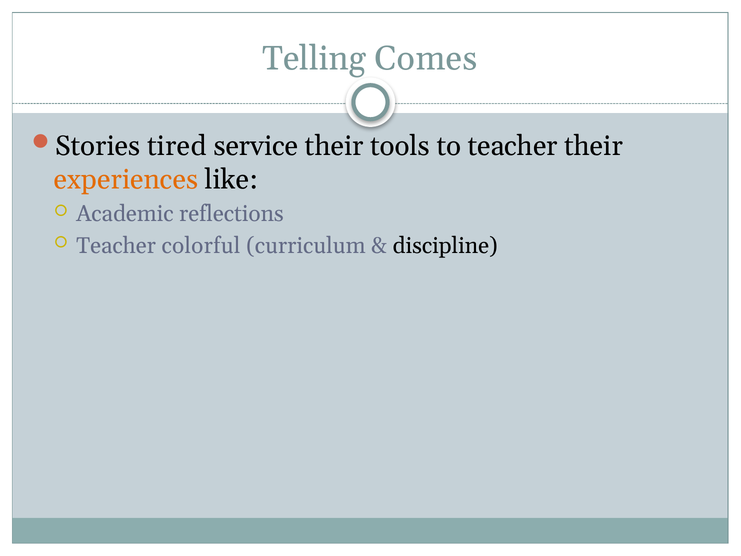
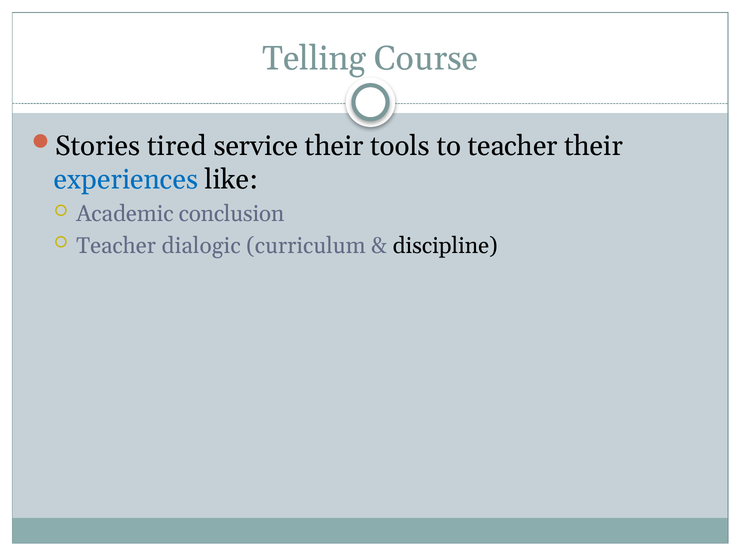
Comes: Comes -> Course
experiences colour: orange -> blue
reflections: reflections -> conclusion
colorful: colorful -> dialogic
